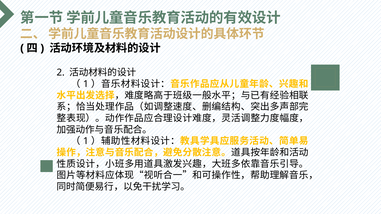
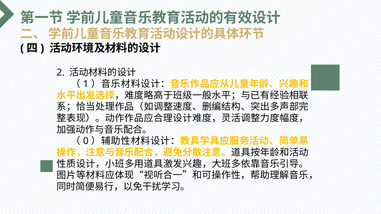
1 at (86, 141): 1 -> 0
